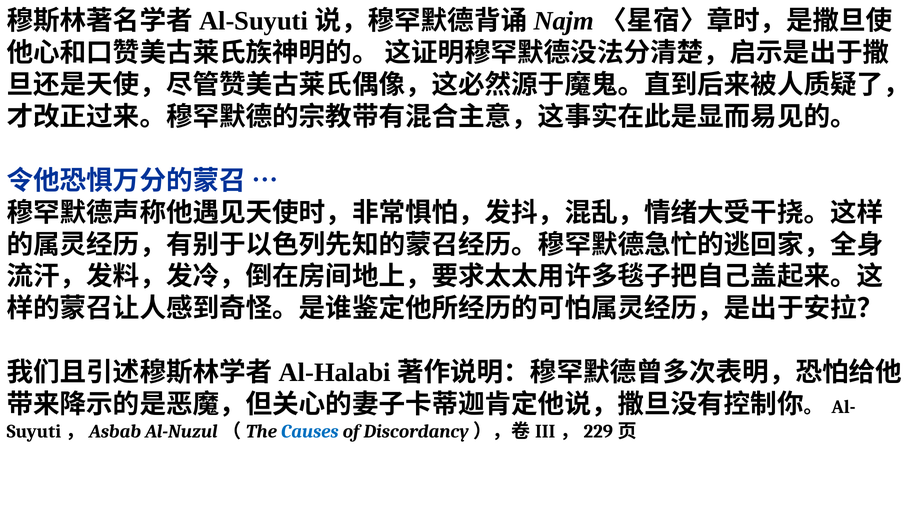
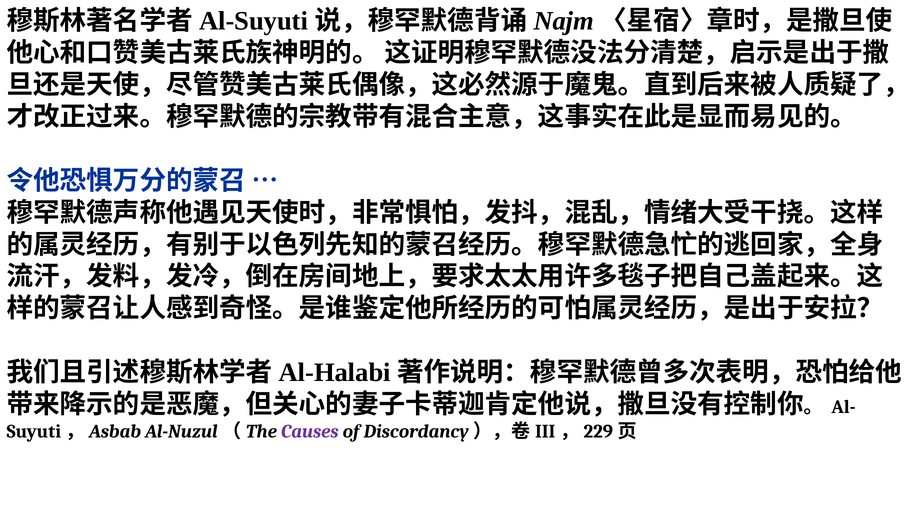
Causes colour: blue -> purple
